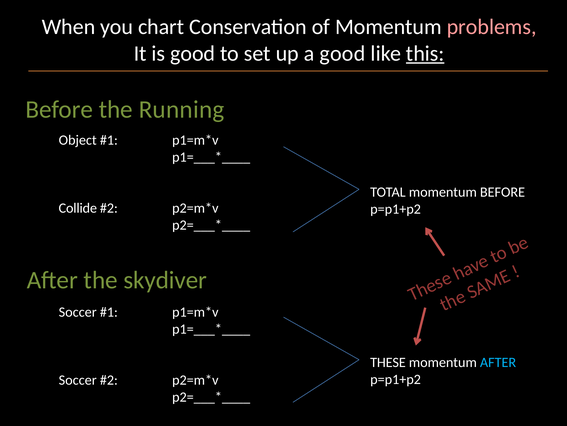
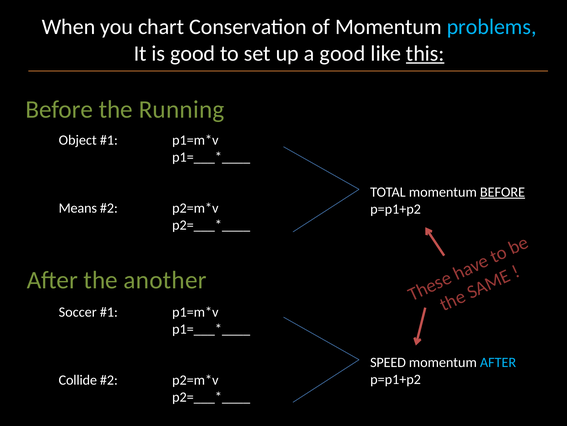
problems colour: pink -> light blue
BEFORE at (503, 192) underline: none -> present
Collide: Collide -> Means
skydiver: skydiver -> another
THESE: THESE -> SPEED
Soccer at (78, 380): Soccer -> Collide
